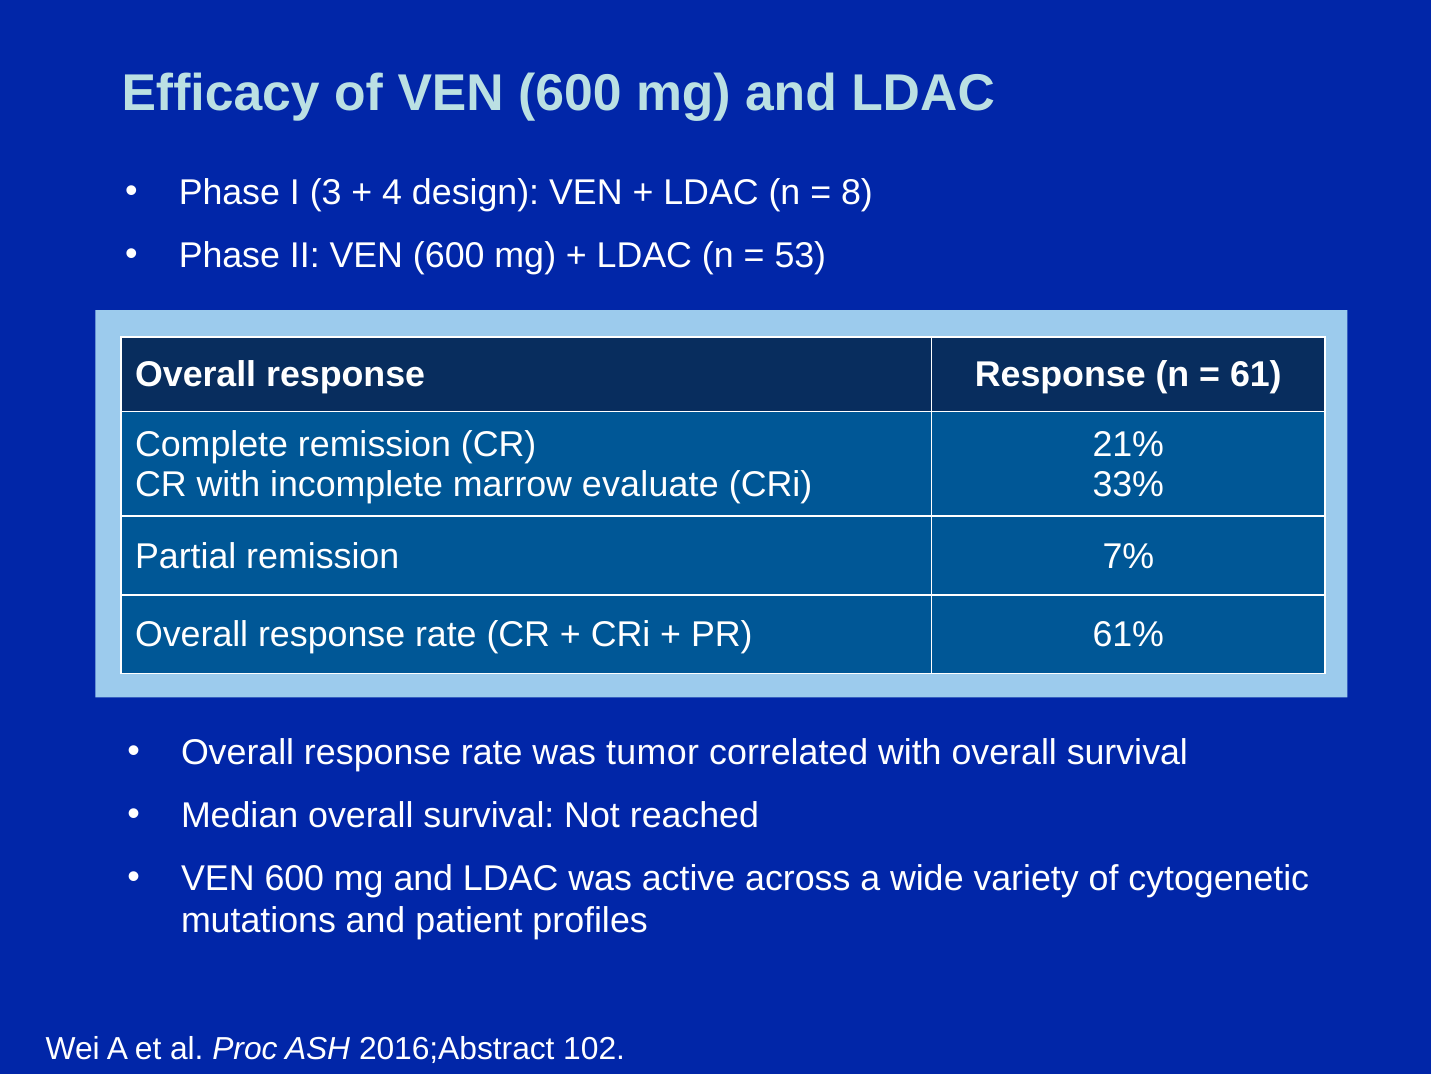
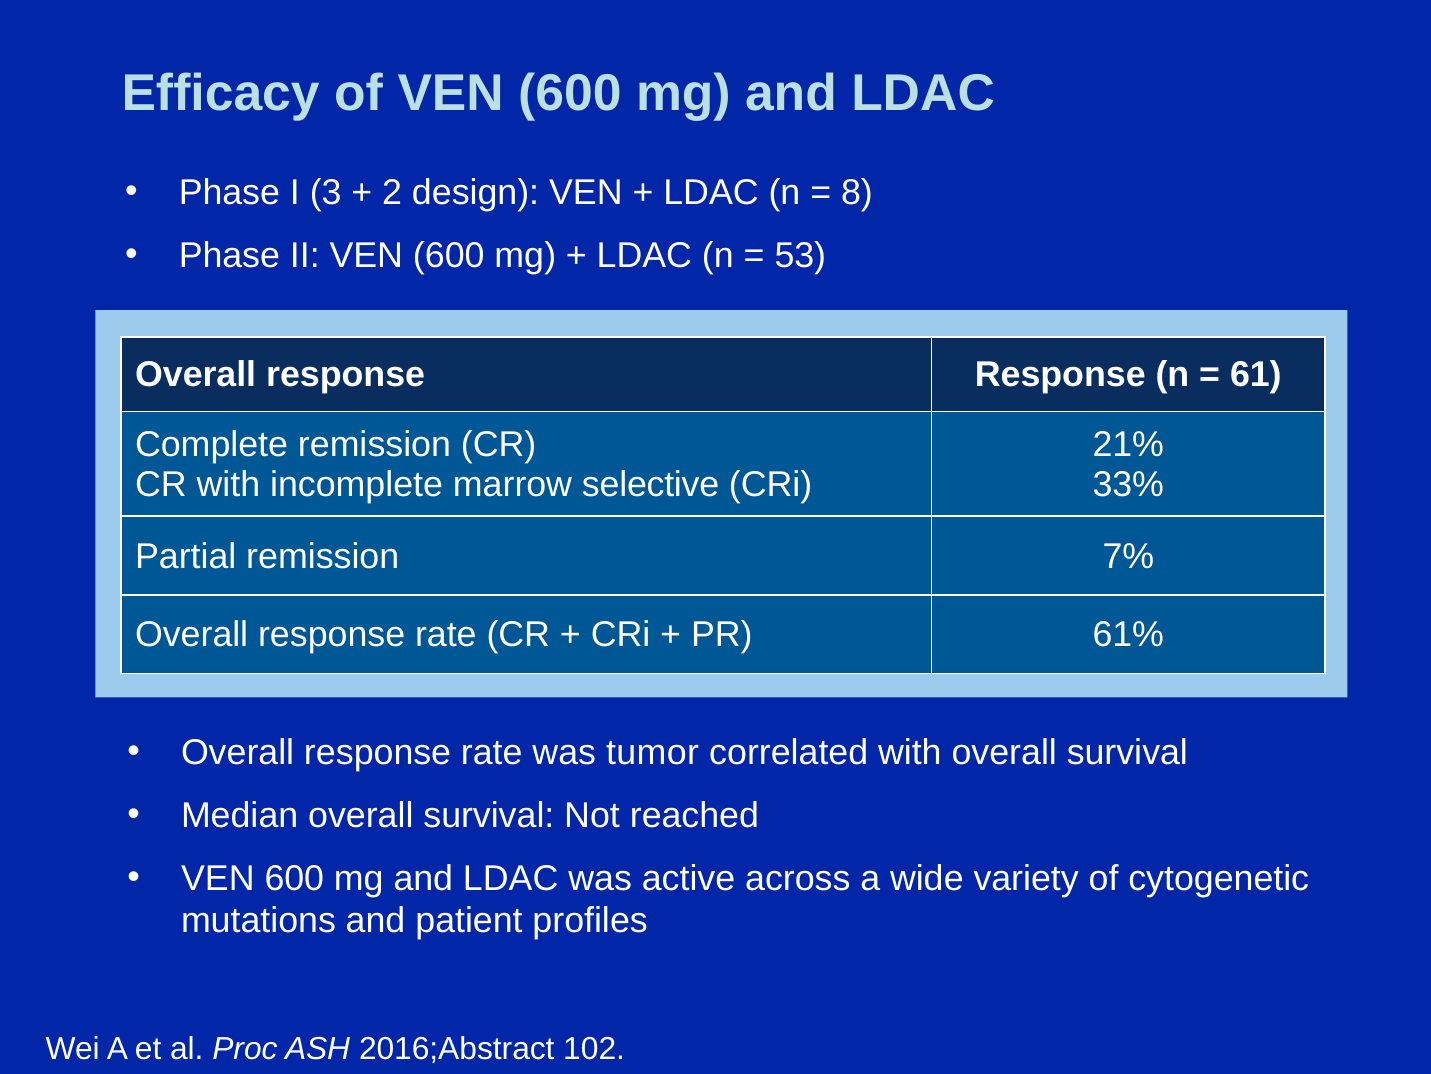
4: 4 -> 2
evaluate: evaluate -> selective
